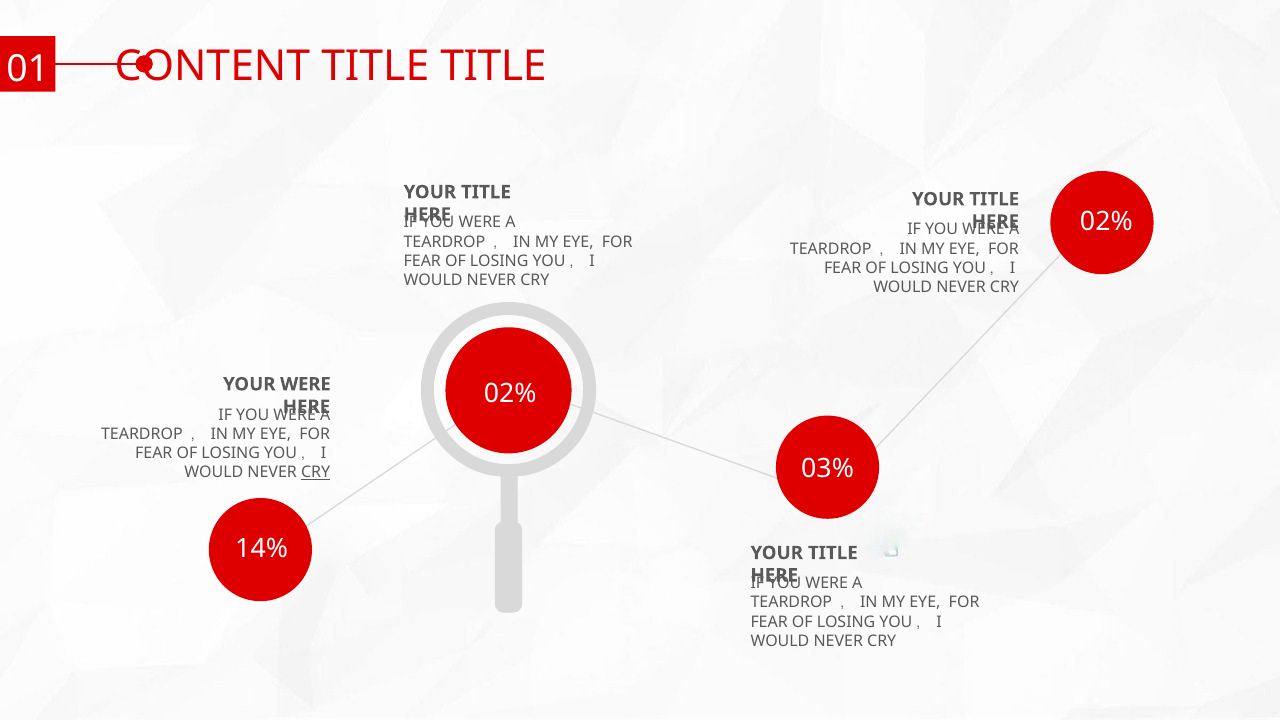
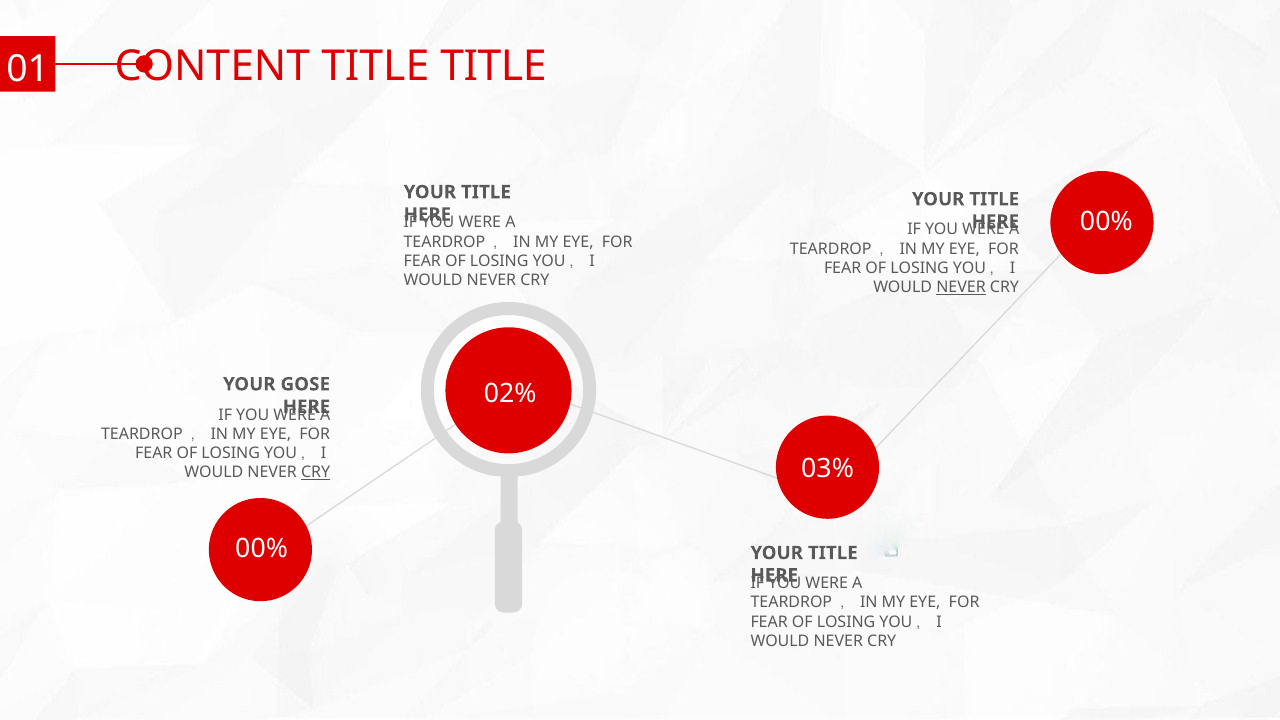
02% at (1106, 222): 02% -> 00%
NEVER at (961, 287) underline: none -> present
YOUR WERE: WERE -> GOSE
14% at (262, 549): 14% -> 00%
